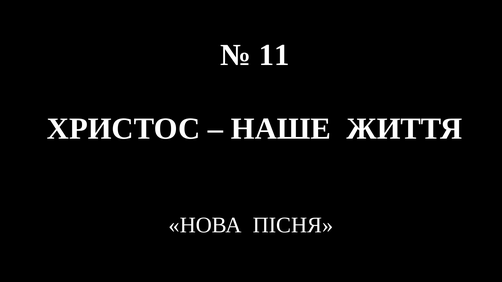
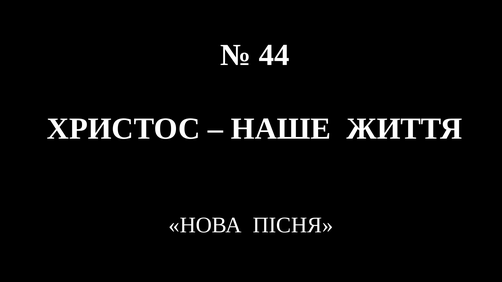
11: 11 -> 44
